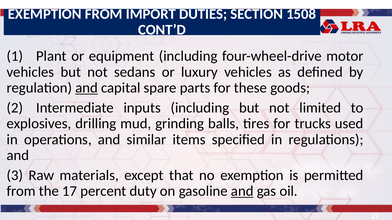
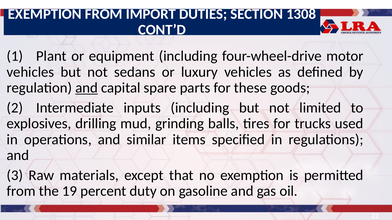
1508: 1508 -> 1308
17: 17 -> 19
and at (242, 191) underline: present -> none
